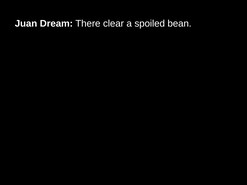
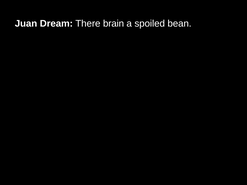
clear: clear -> brain
